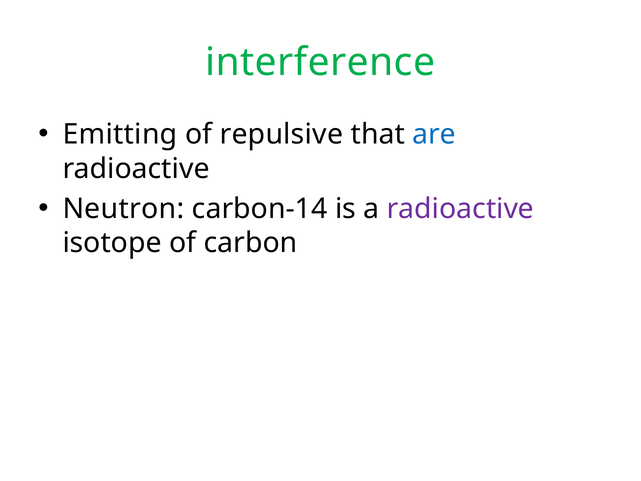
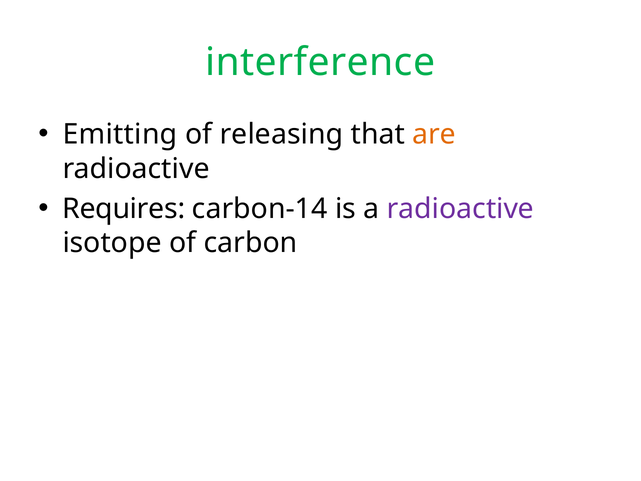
repulsive: repulsive -> releasing
are colour: blue -> orange
Neutron: Neutron -> Requires
